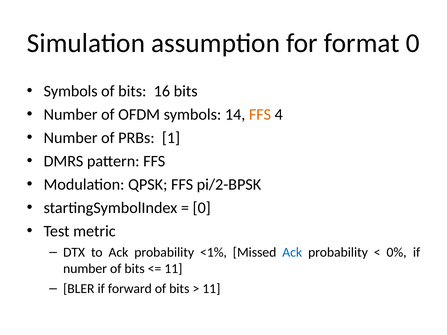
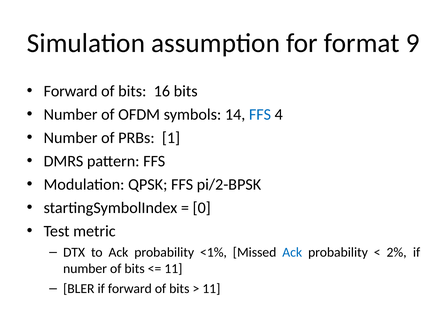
format 0: 0 -> 9
Symbols at (71, 91): Symbols -> Forward
FFS at (260, 115) colour: orange -> blue
0%: 0% -> 2%
